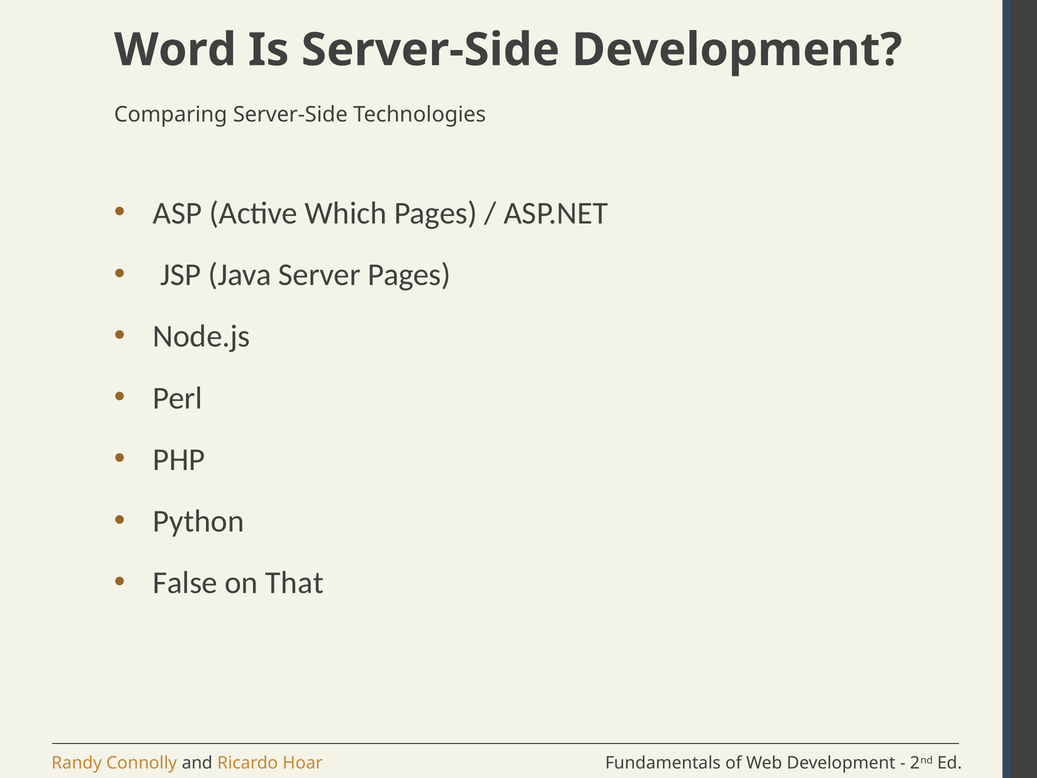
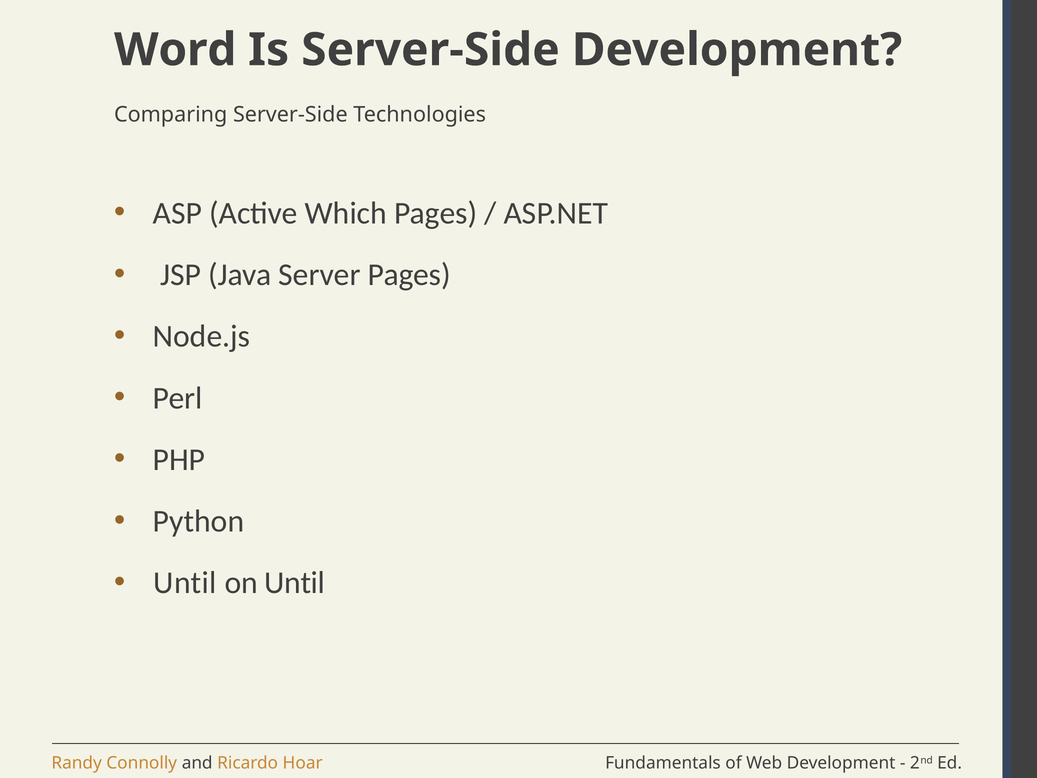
False at (185, 583): False -> Until
on That: That -> Until
